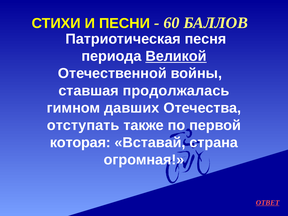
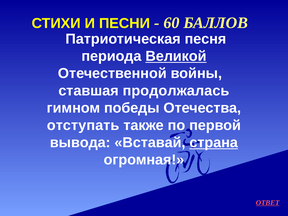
давших: давших -> победы
которая: которая -> вывода
страна underline: none -> present
